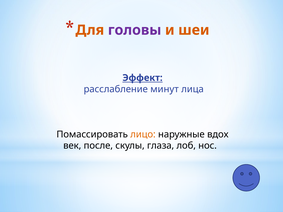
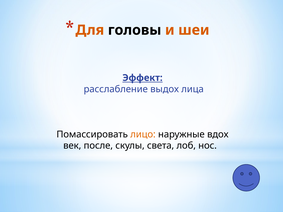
головы colour: purple -> black
минут: минут -> выдох
глаза: глаза -> света
